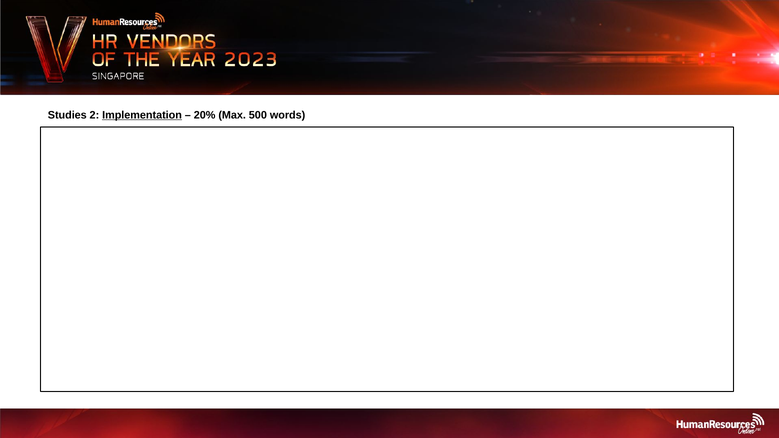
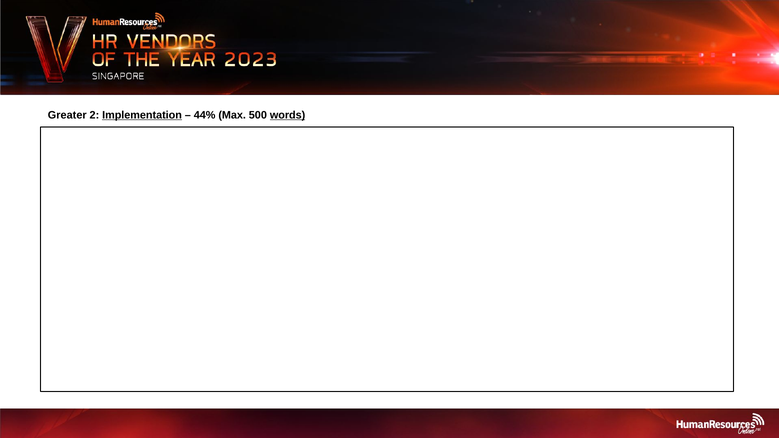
Studies: Studies -> Greater
20%: 20% -> 44%
words underline: none -> present
